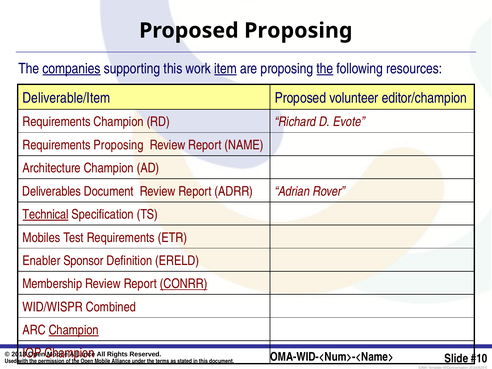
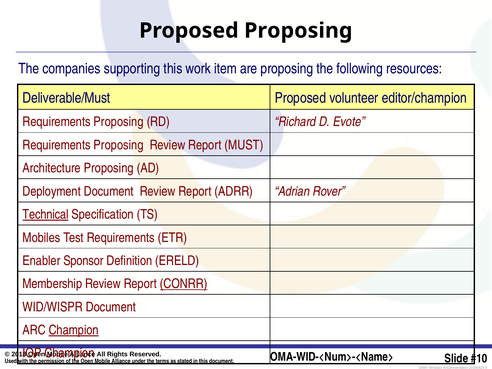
companies underline: present -> none
item underline: present -> none
the at (325, 69) underline: present -> none
Deliverable/Item: Deliverable/Item -> Deliverable/Must
Champion at (119, 122): Champion -> Proposing
NAME: NAME -> MUST
Architecture Champion: Champion -> Proposing
Deliverables: Deliverables -> Deployment
WID/WISPR Combined: Combined -> Document
